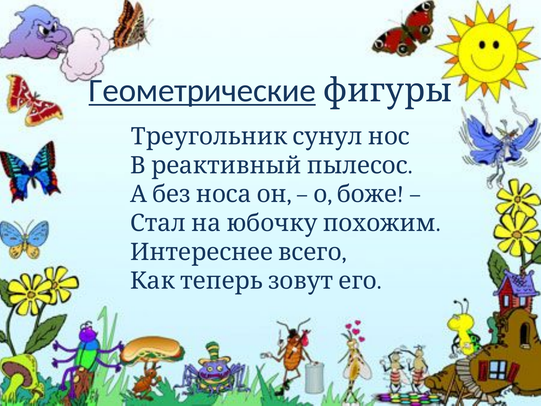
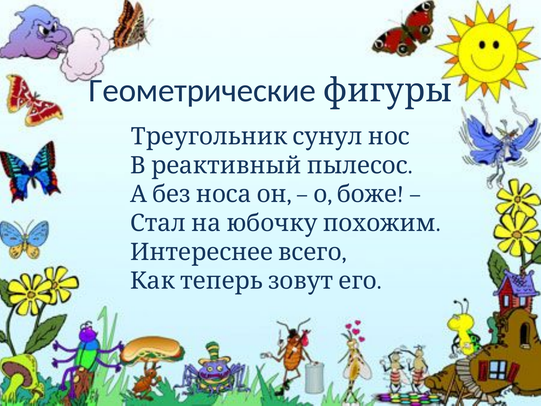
Геометрические underline: present -> none
